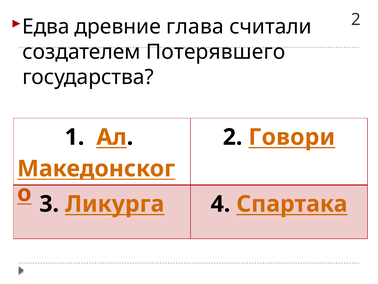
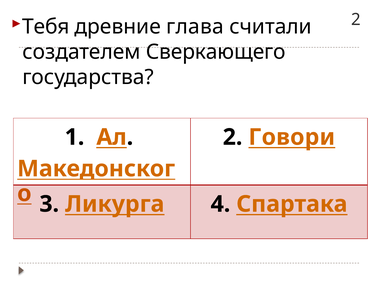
Едва: Едва -> Тебя
Потерявшего: Потерявшего -> Сверкающего
